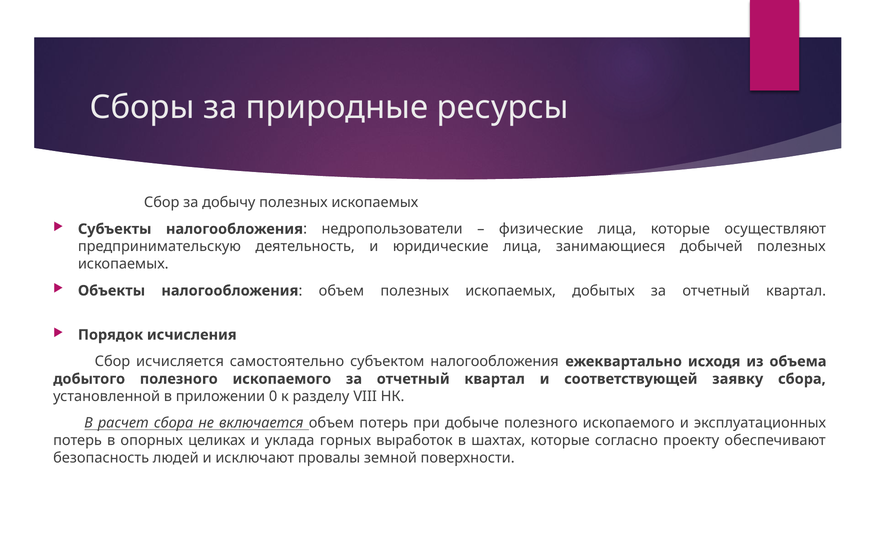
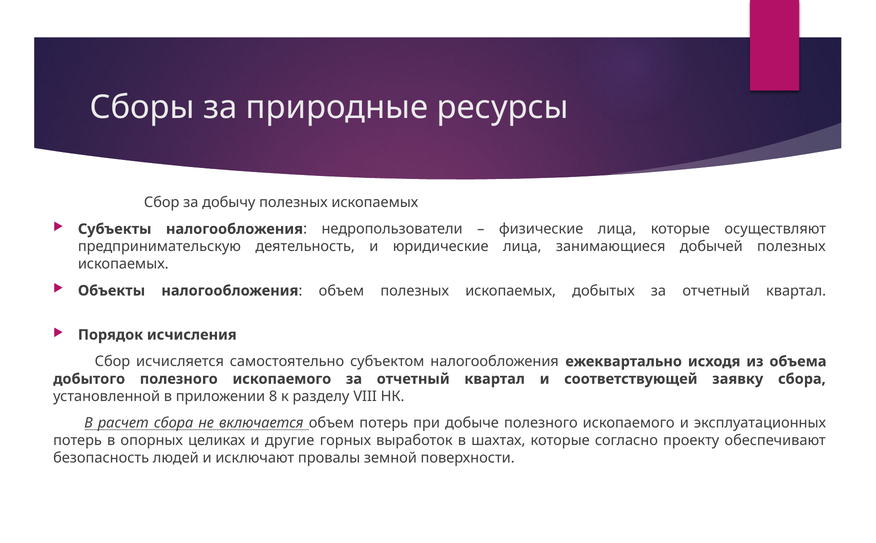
0: 0 -> 8
уклада: уклада -> другие
